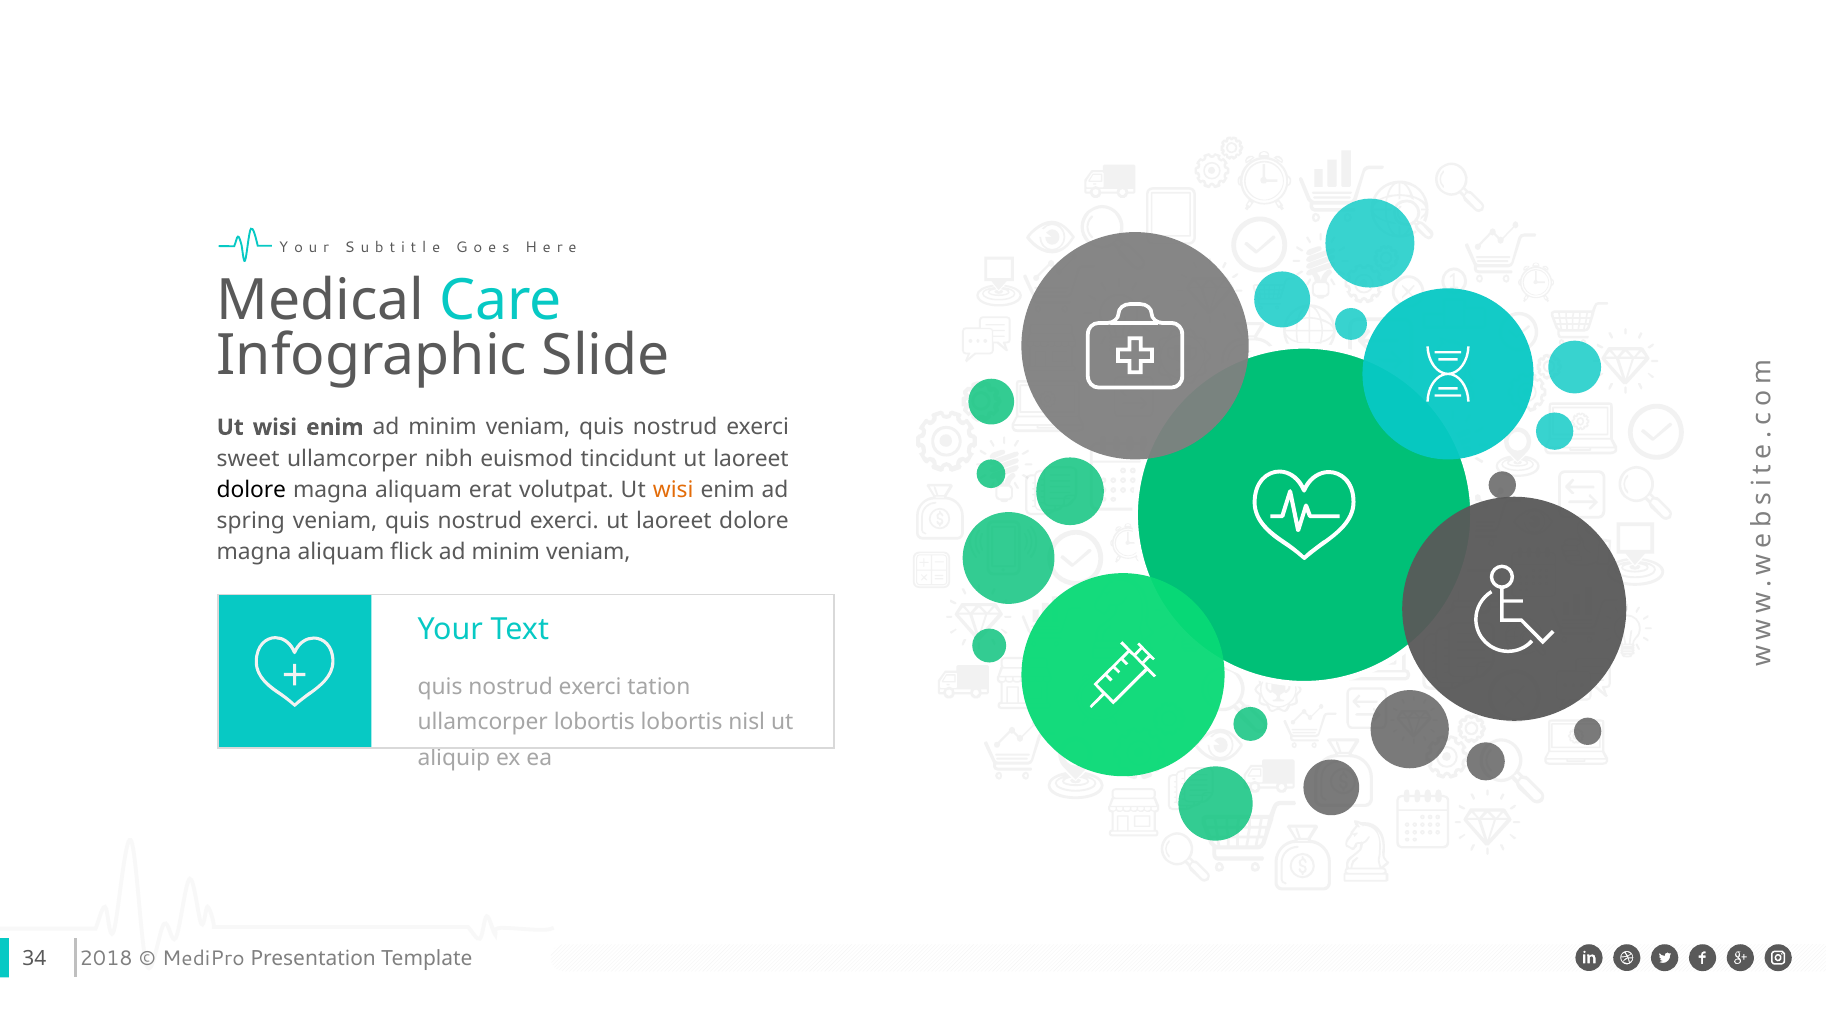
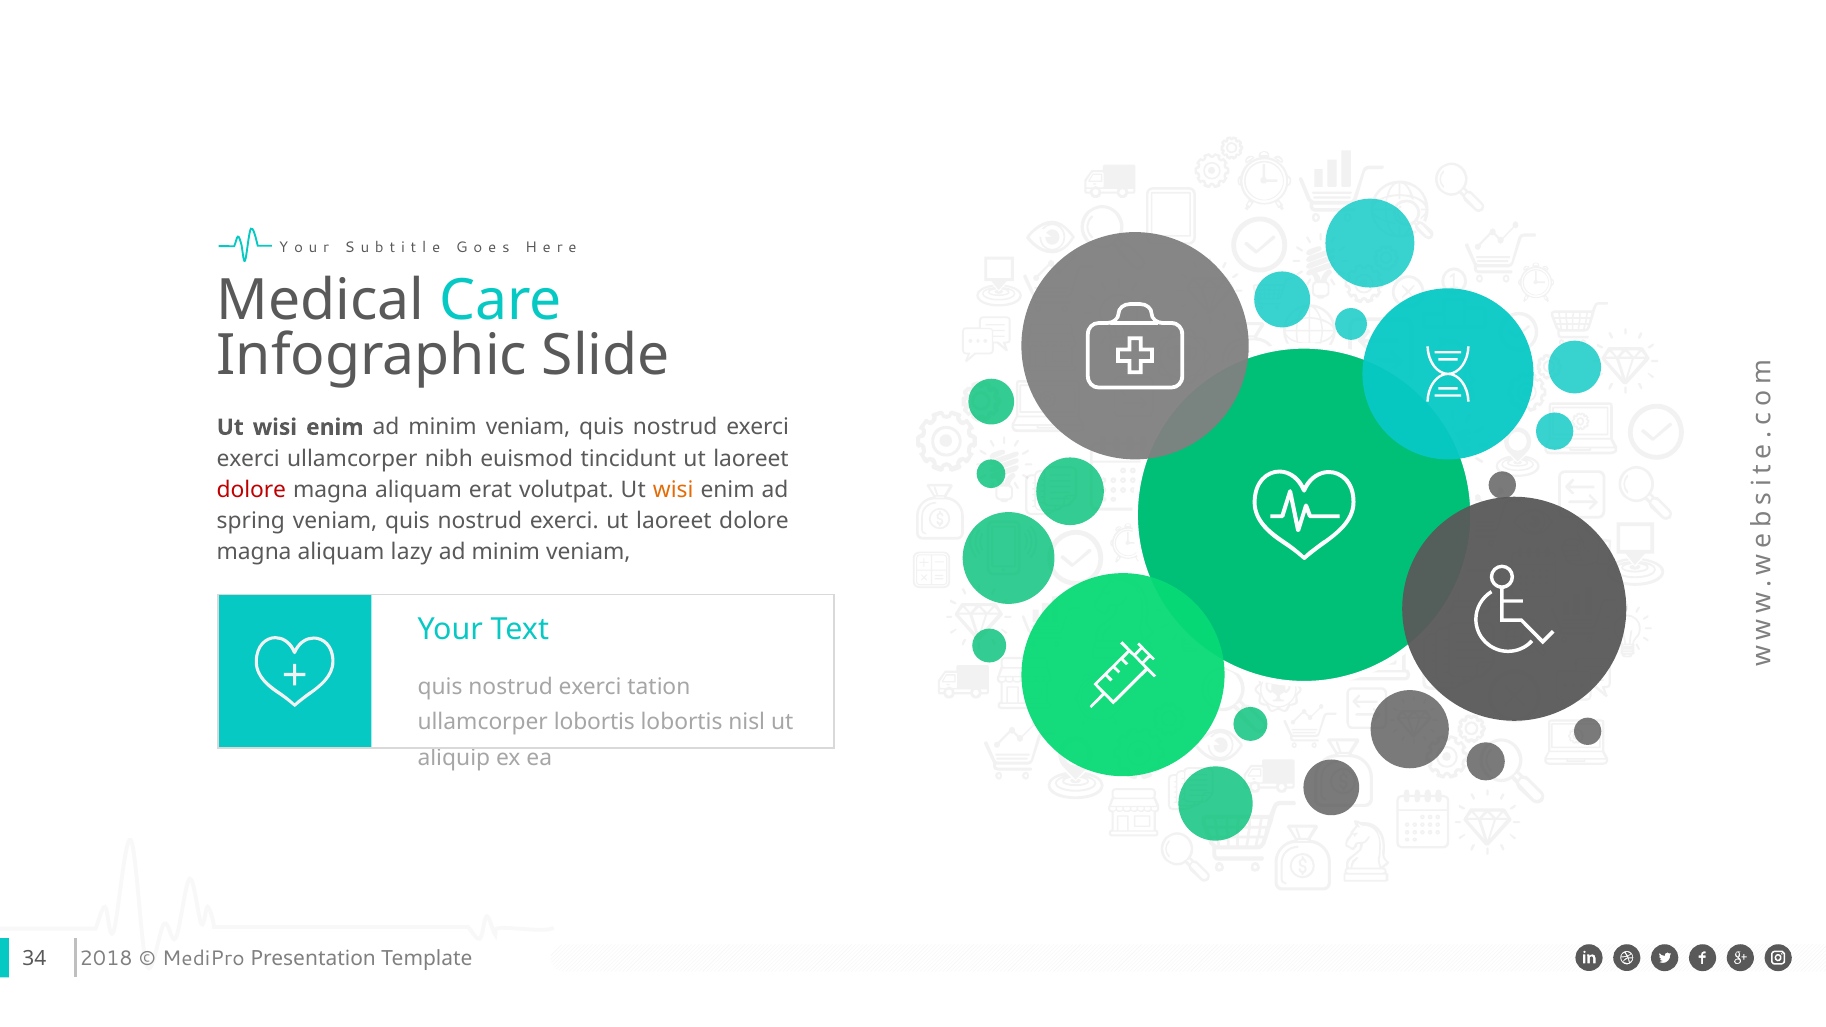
sweet at (248, 459): sweet -> exerci
dolore at (251, 490) colour: black -> red
flick: flick -> lazy
